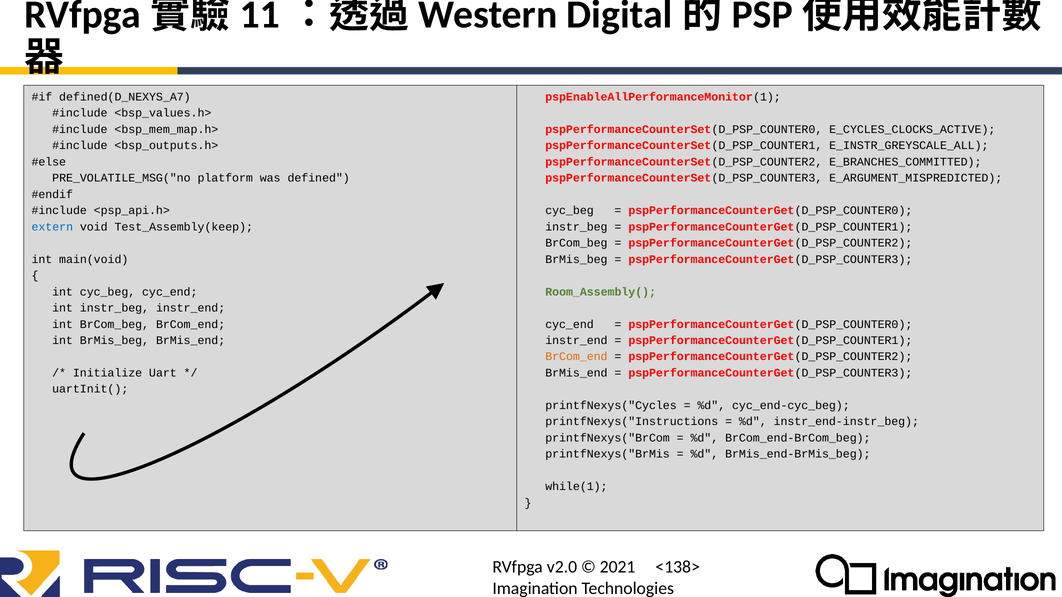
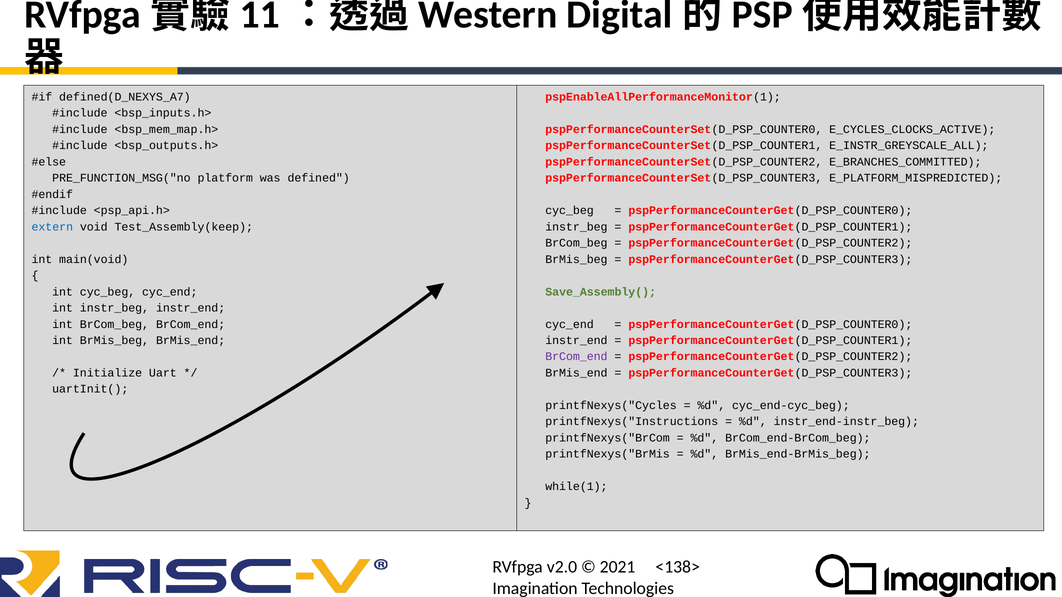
<bsp_values.h>: <bsp_values.h> -> <bsp_inputs.h>
PRE_VOLATILE_MSG("no: PRE_VOLATILE_MSG("no -> PRE_FUNCTION_MSG("no
E_ARGUMENT_MISPREDICTED: E_ARGUMENT_MISPREDICTED -> E_PLATFORM_MISPREDICTED
Room_Assembly(: Room_Assembly( -> Save_Assembly(
BrCom_end at (576, 357) colour: orange -> purple
